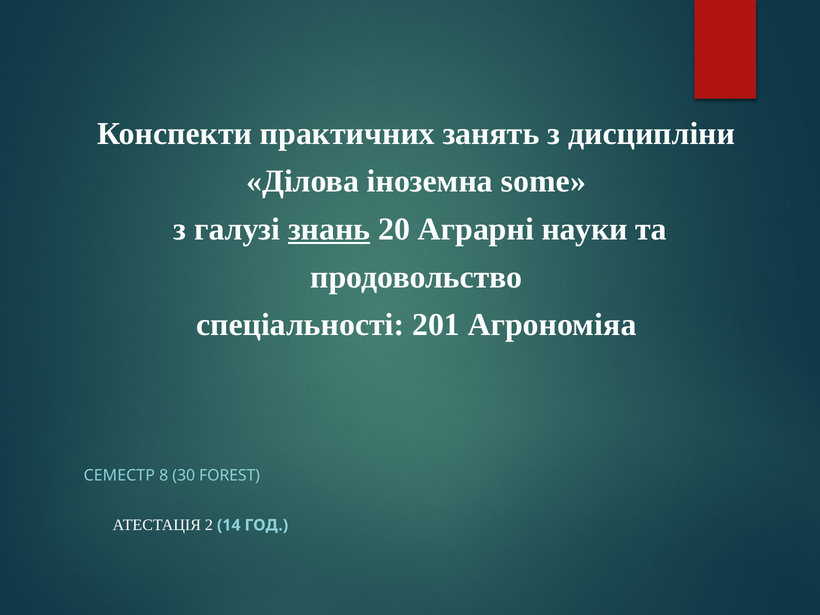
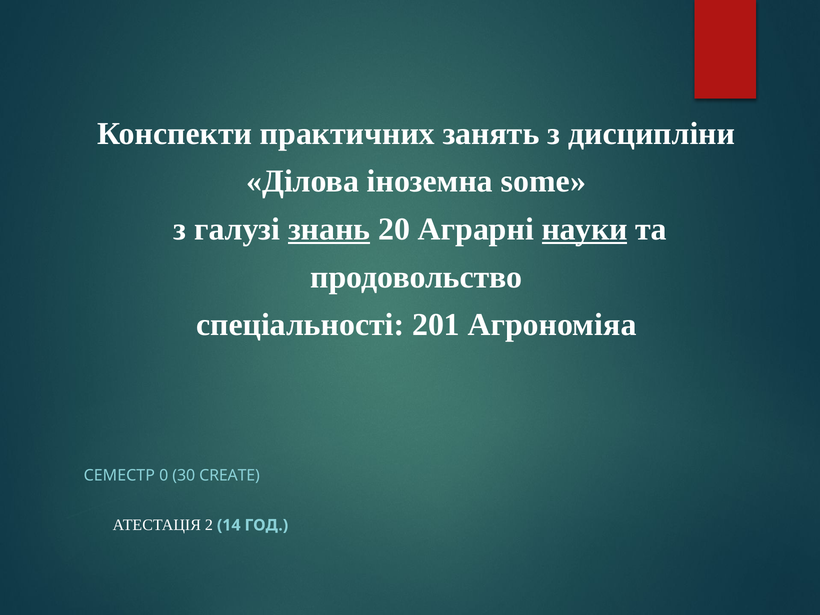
науки underline: none -> present
8: 8 -> 0
FOREST: FOREST -> CREATE
